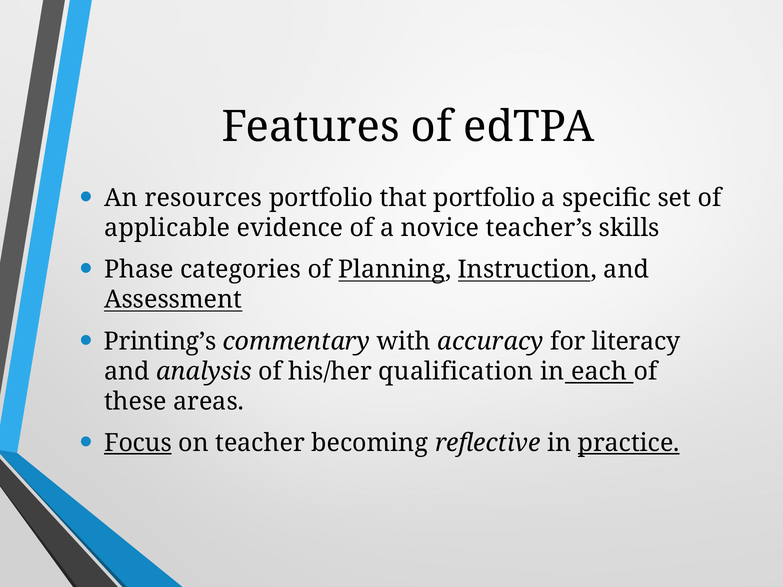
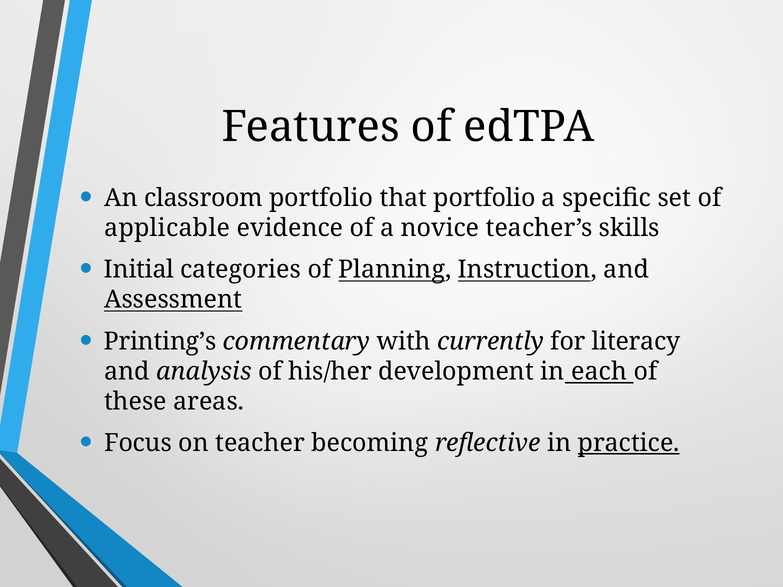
resources: resources -> classroom
Phase: Phase -> Initial
accuracy: accuracy -> currently
qualification: qualification -> development
Focus underline: present -> none
